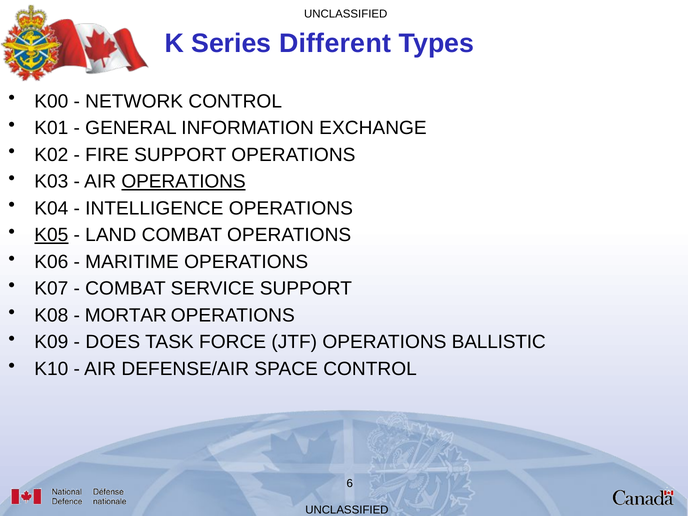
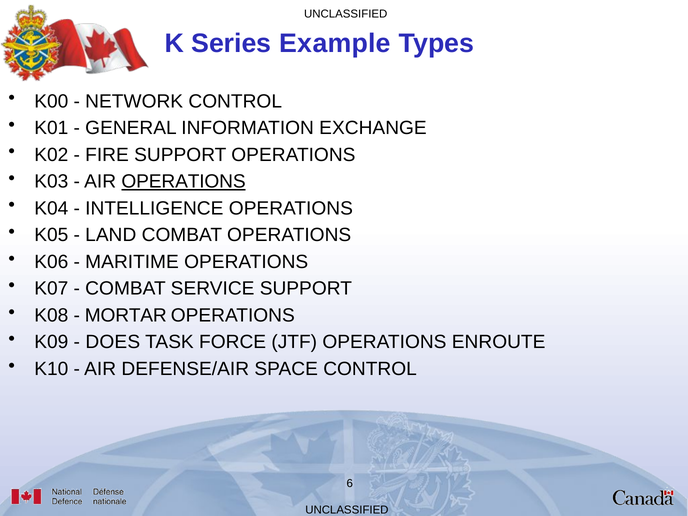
Different: Different -> Example
K05 underline: present -> none
BALLISTIC: BALLISTIC -> ENROUTE
